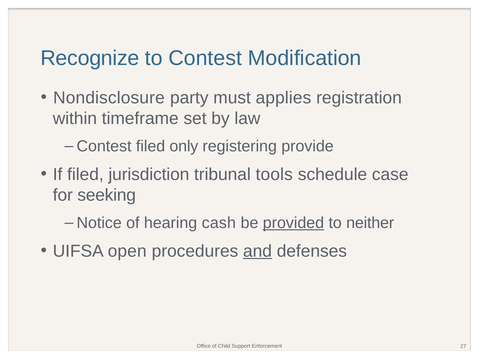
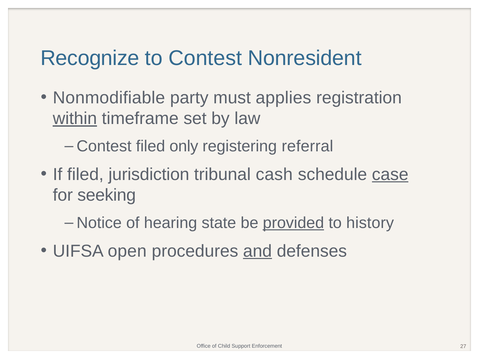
Modification: Modification -> Nonresident
Nondisclosure: Nondisclosure -> Nonmodifiable
within underline: none -> present
provide: provide -> referral
tools: tools -> cash
case underline: none -> present
cash: cash -> state
neither: neither -> history
